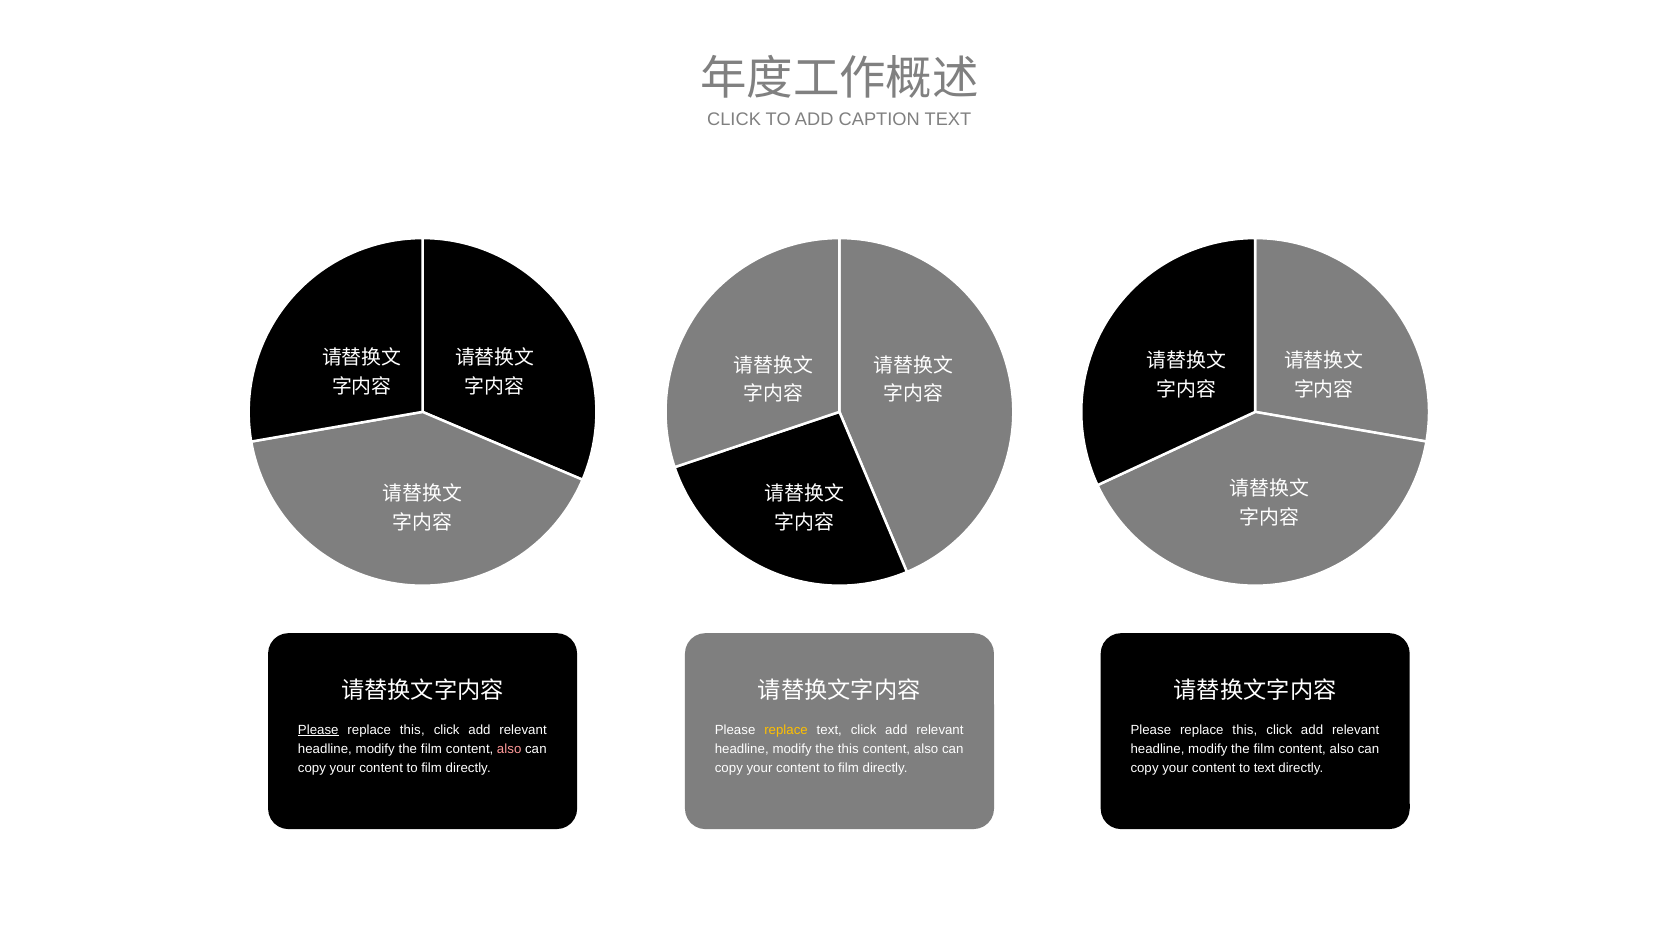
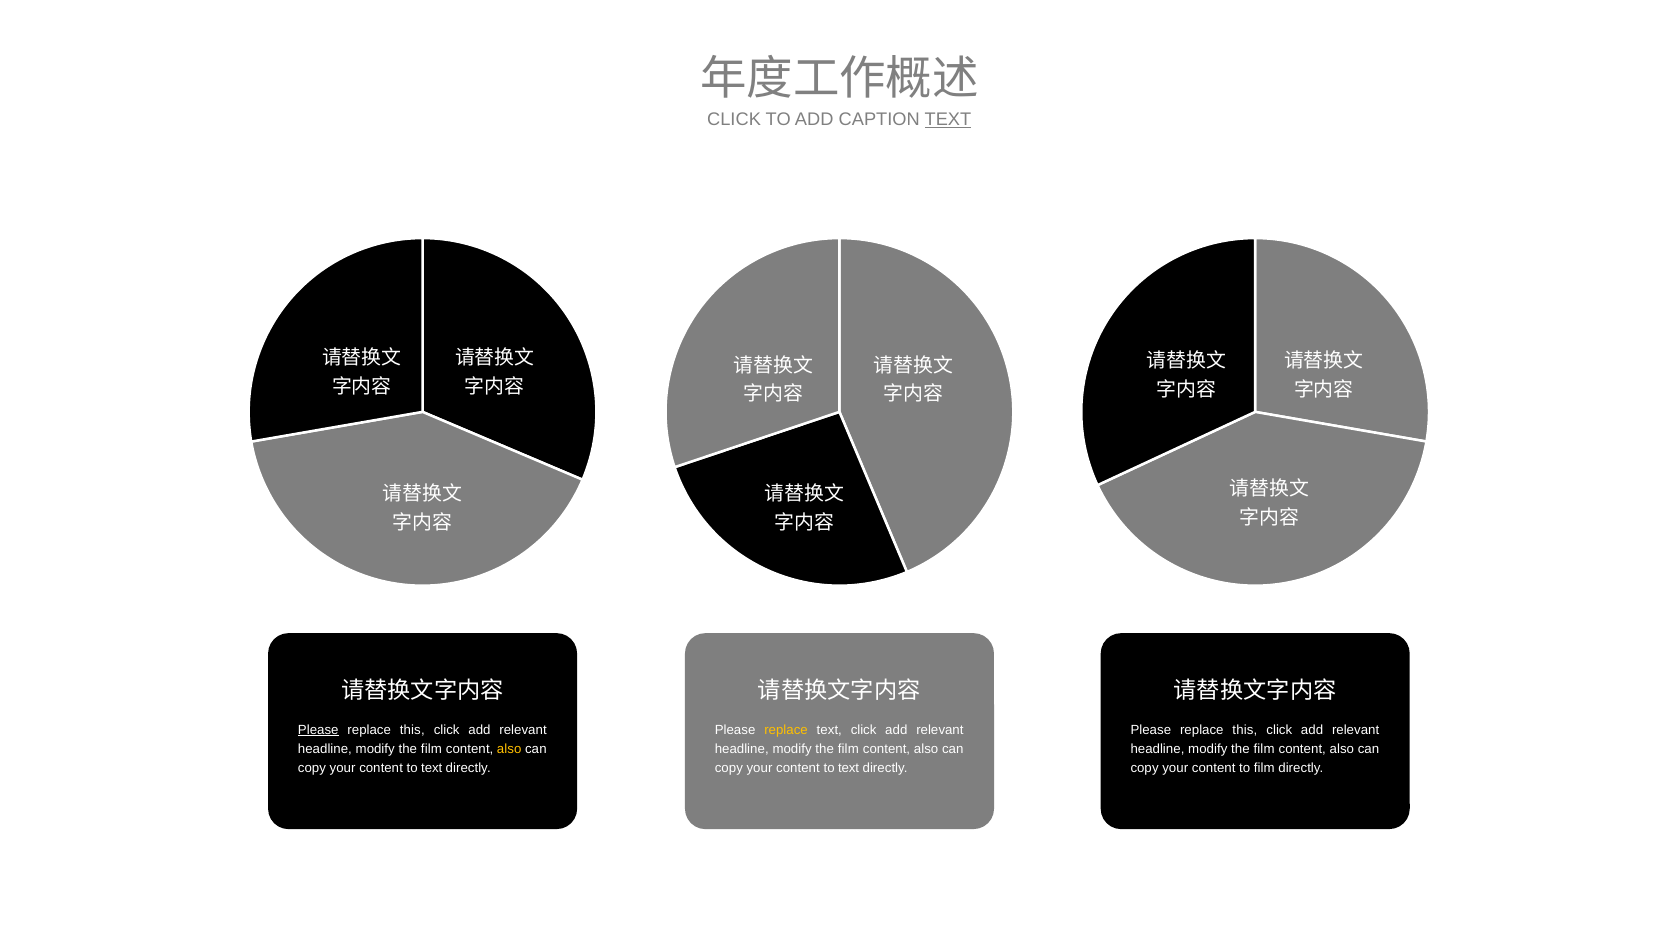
TEXT at (948, 120) underline: none -> present
also at (509, 749) colour: pink -> yellow
this at (848, 749): this -> film
film at (432, 768): film -> text
film at (849, 768): film -> text
to text: text -> film
